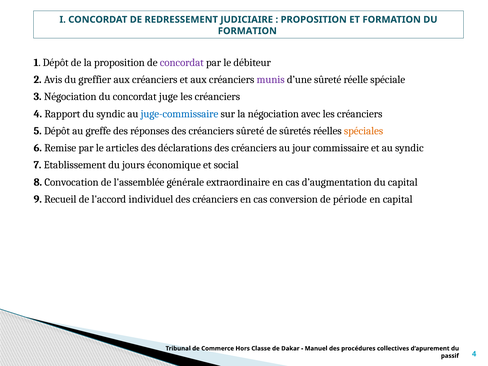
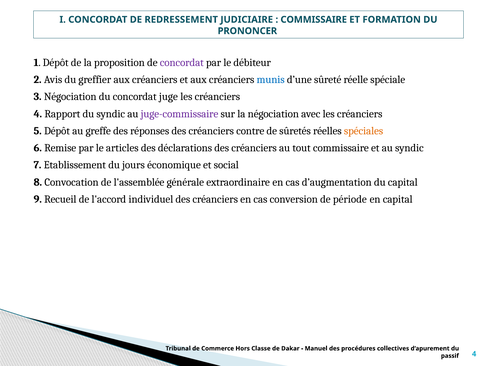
PROPOSITION at (314, 20): PROPOSITION -> COMMISSAIRE
FORMATION at (247, 31): FORMATION -> PRONONCER
munis colour: purple -> blue
juge-commissaire colour: blue -> purple
créanciers sûreté: sûreté -> contre
jour: jour -> tout
